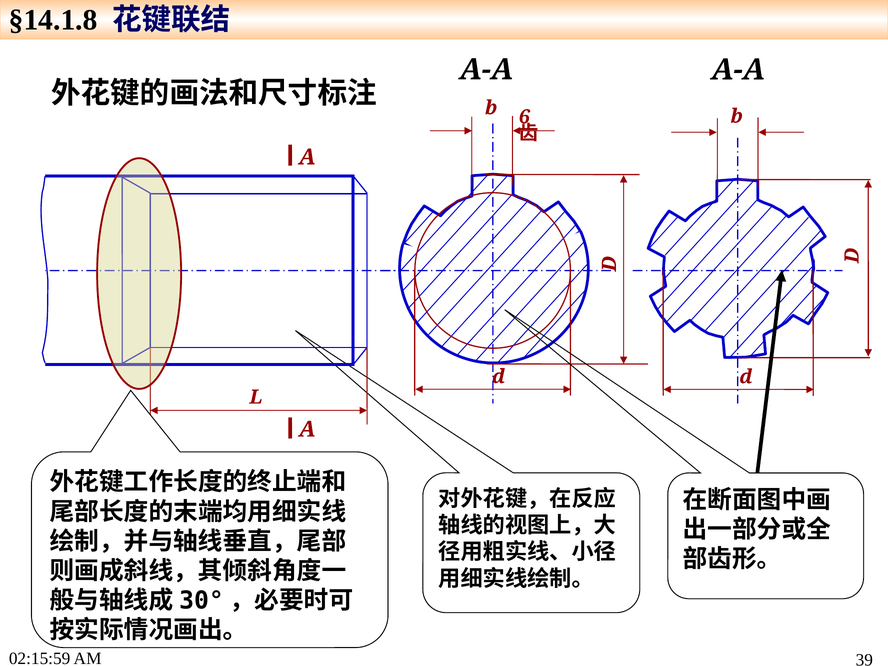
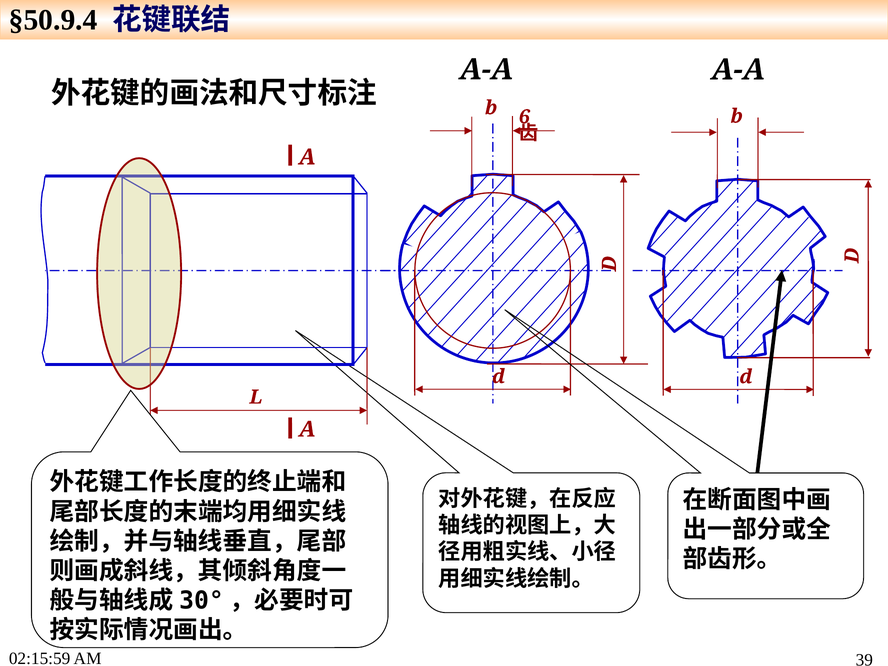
§14.1.8: §14.1.8 -> §50.9.4
